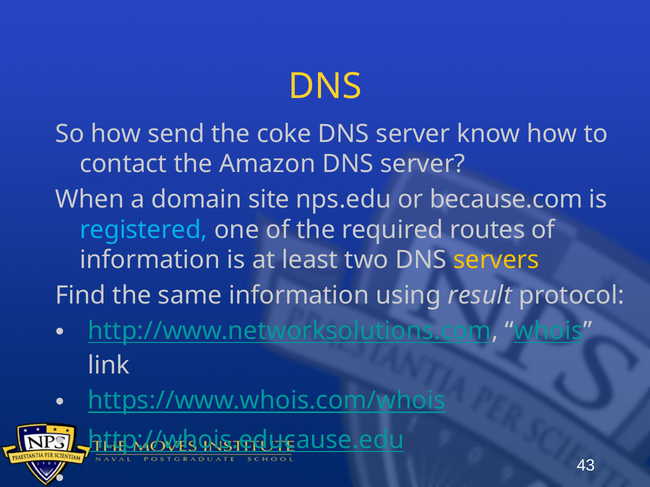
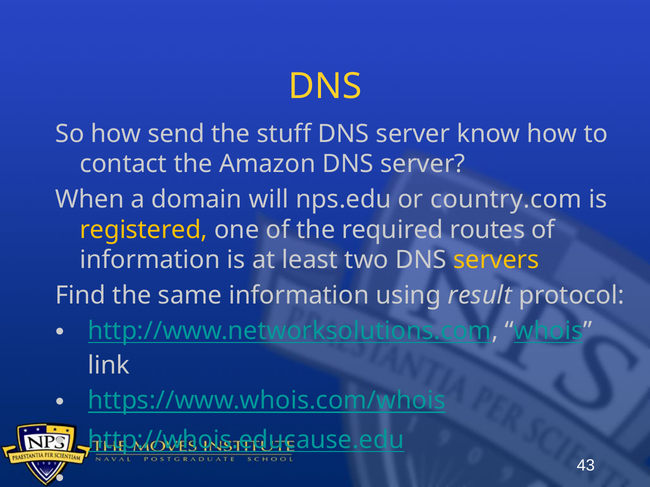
coke: coke -> stuff
site: site -> will
because.com: because.com -> country.com
registered colour: light blue -> yellow
